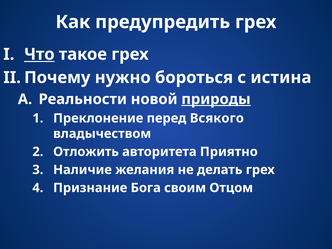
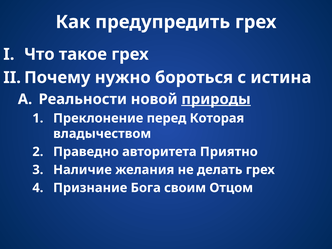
Что underline: present -> none
Всякого: Всякого -> Которая
Отложить: Отложить -> Праведно
